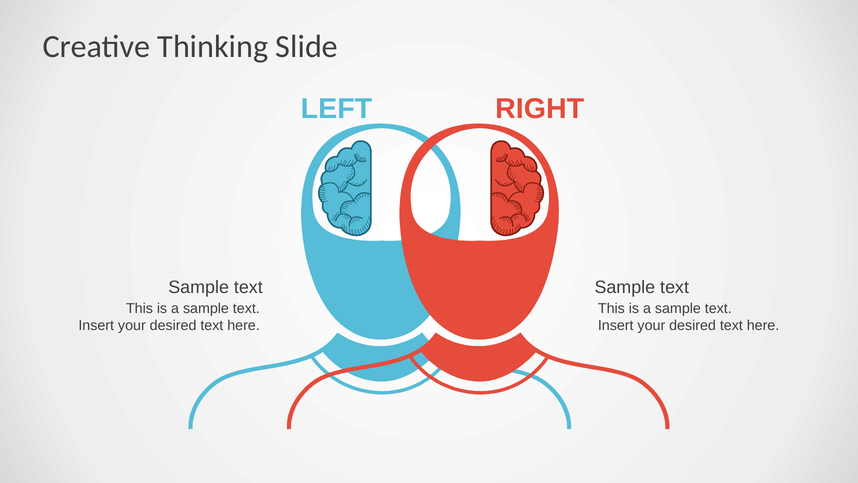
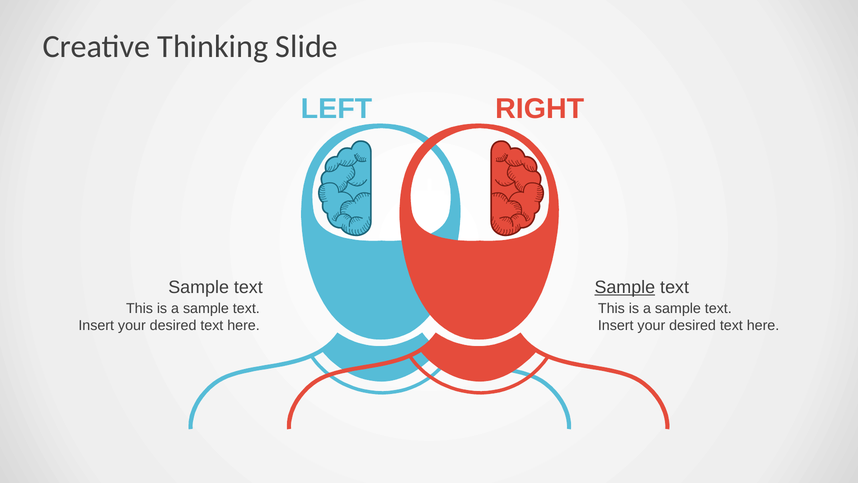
Sample at (625, 287) underline: none -> present
